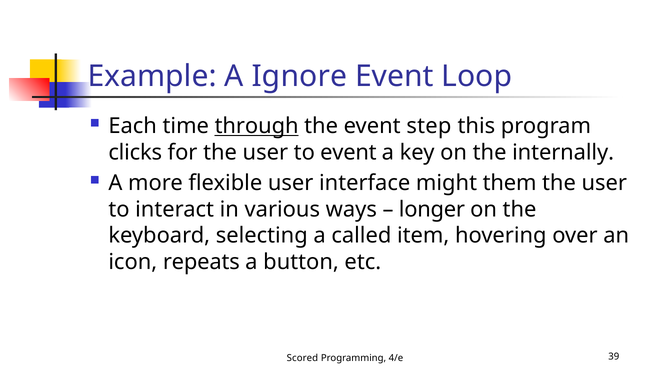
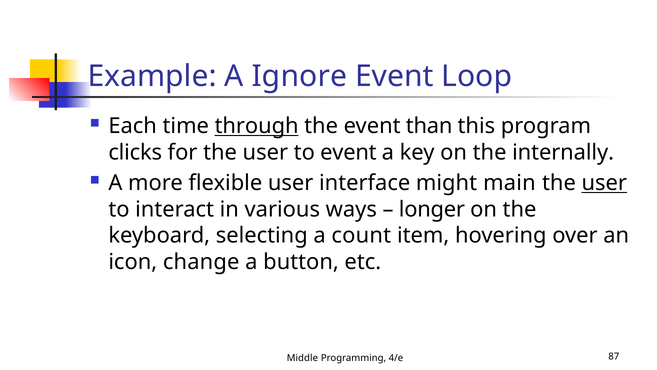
step: step -> than
them: them -> main
user at (604, 183) underline: none -> present
called: called -> count
repeats: repeats -> change
Scored: Scored -> Middle
39: 39 -> 87
